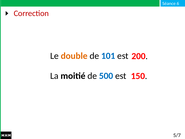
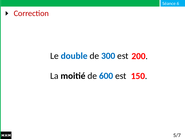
double colour: orange -> blue
101: 101 -> 300
500: 500 -> 600
